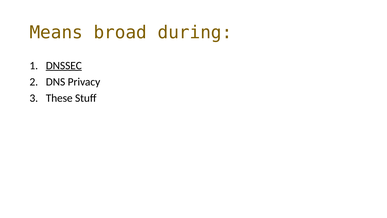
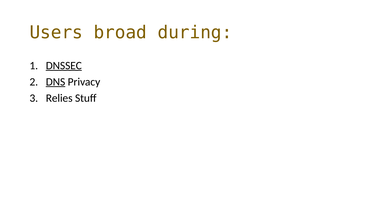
Means: Means -> Users
DNS underline: none -> present
These: These -> Relies
